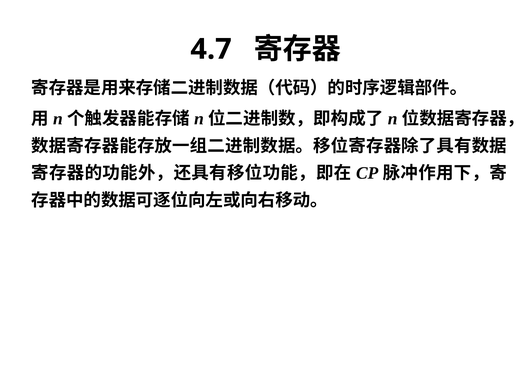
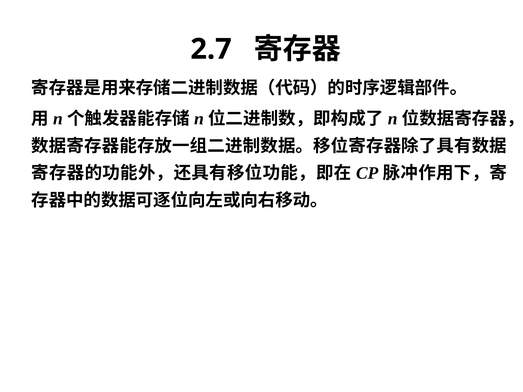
4.7: 4.7 -> 2.7
